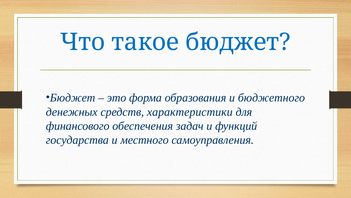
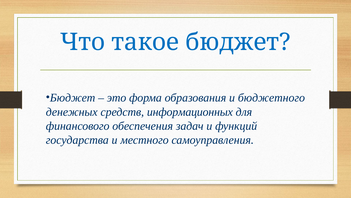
характеристики: характеристики -> информационных
